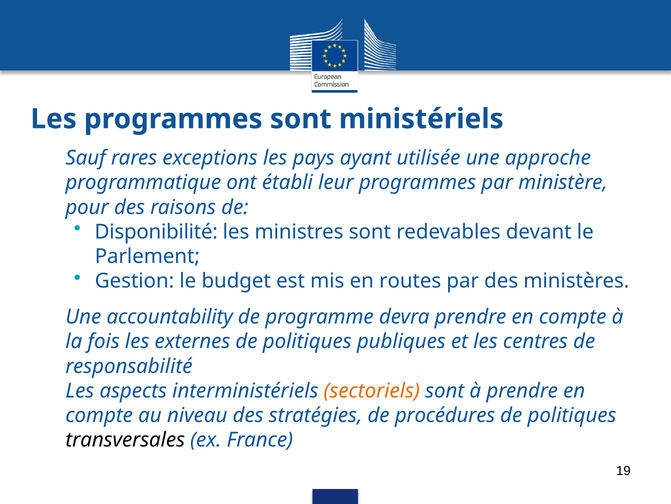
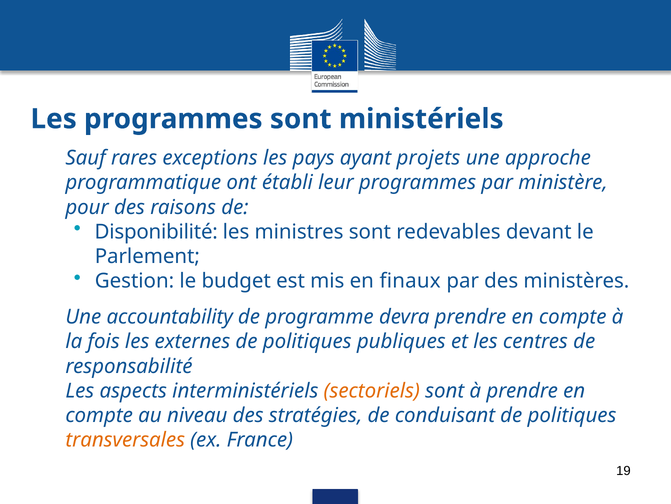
utilisée: utilisée -> projets
routes: routes -> finaux
procédures: procédures -> conduisant
transversales colour: black -> orange
